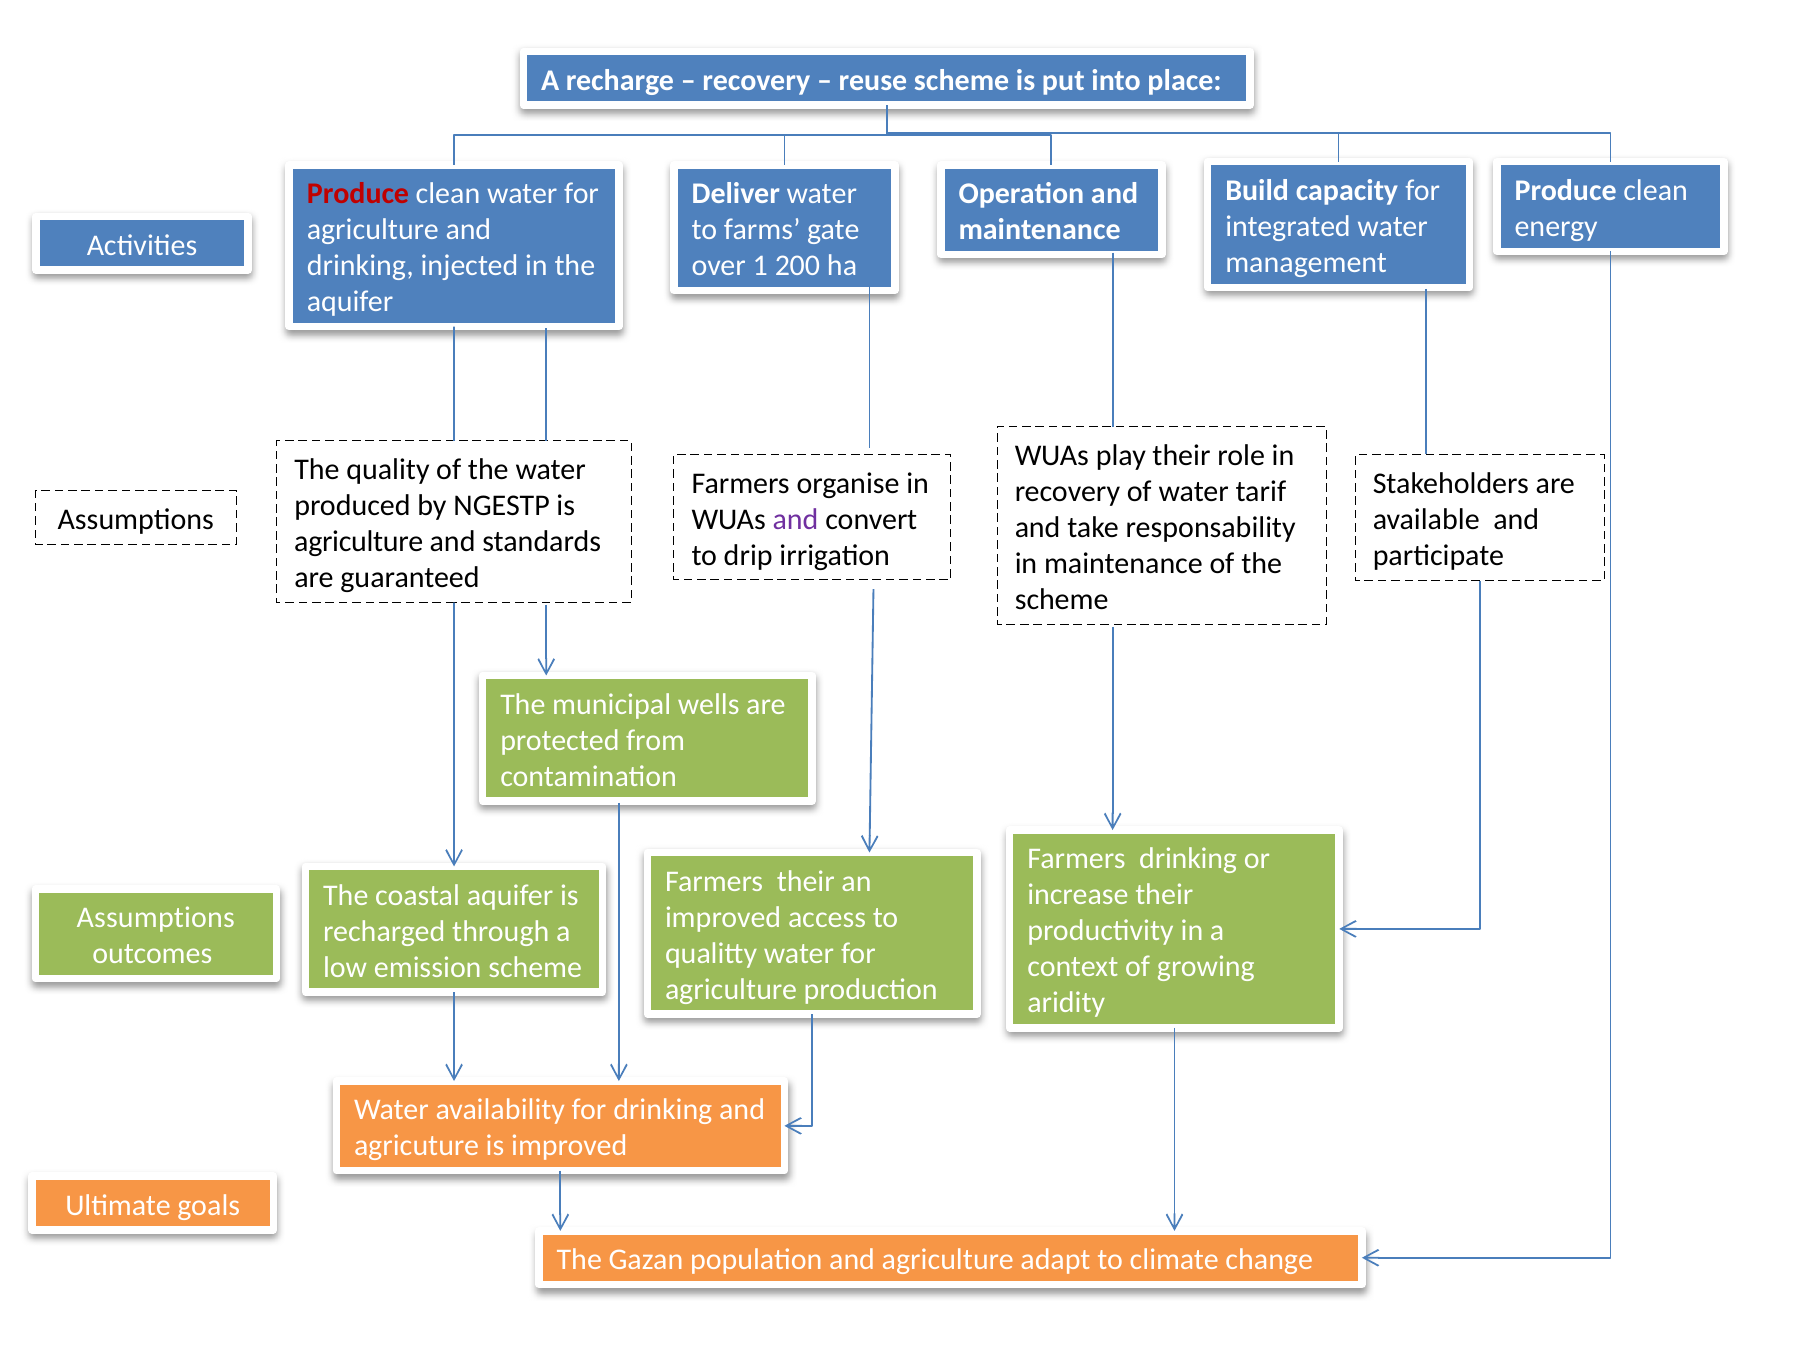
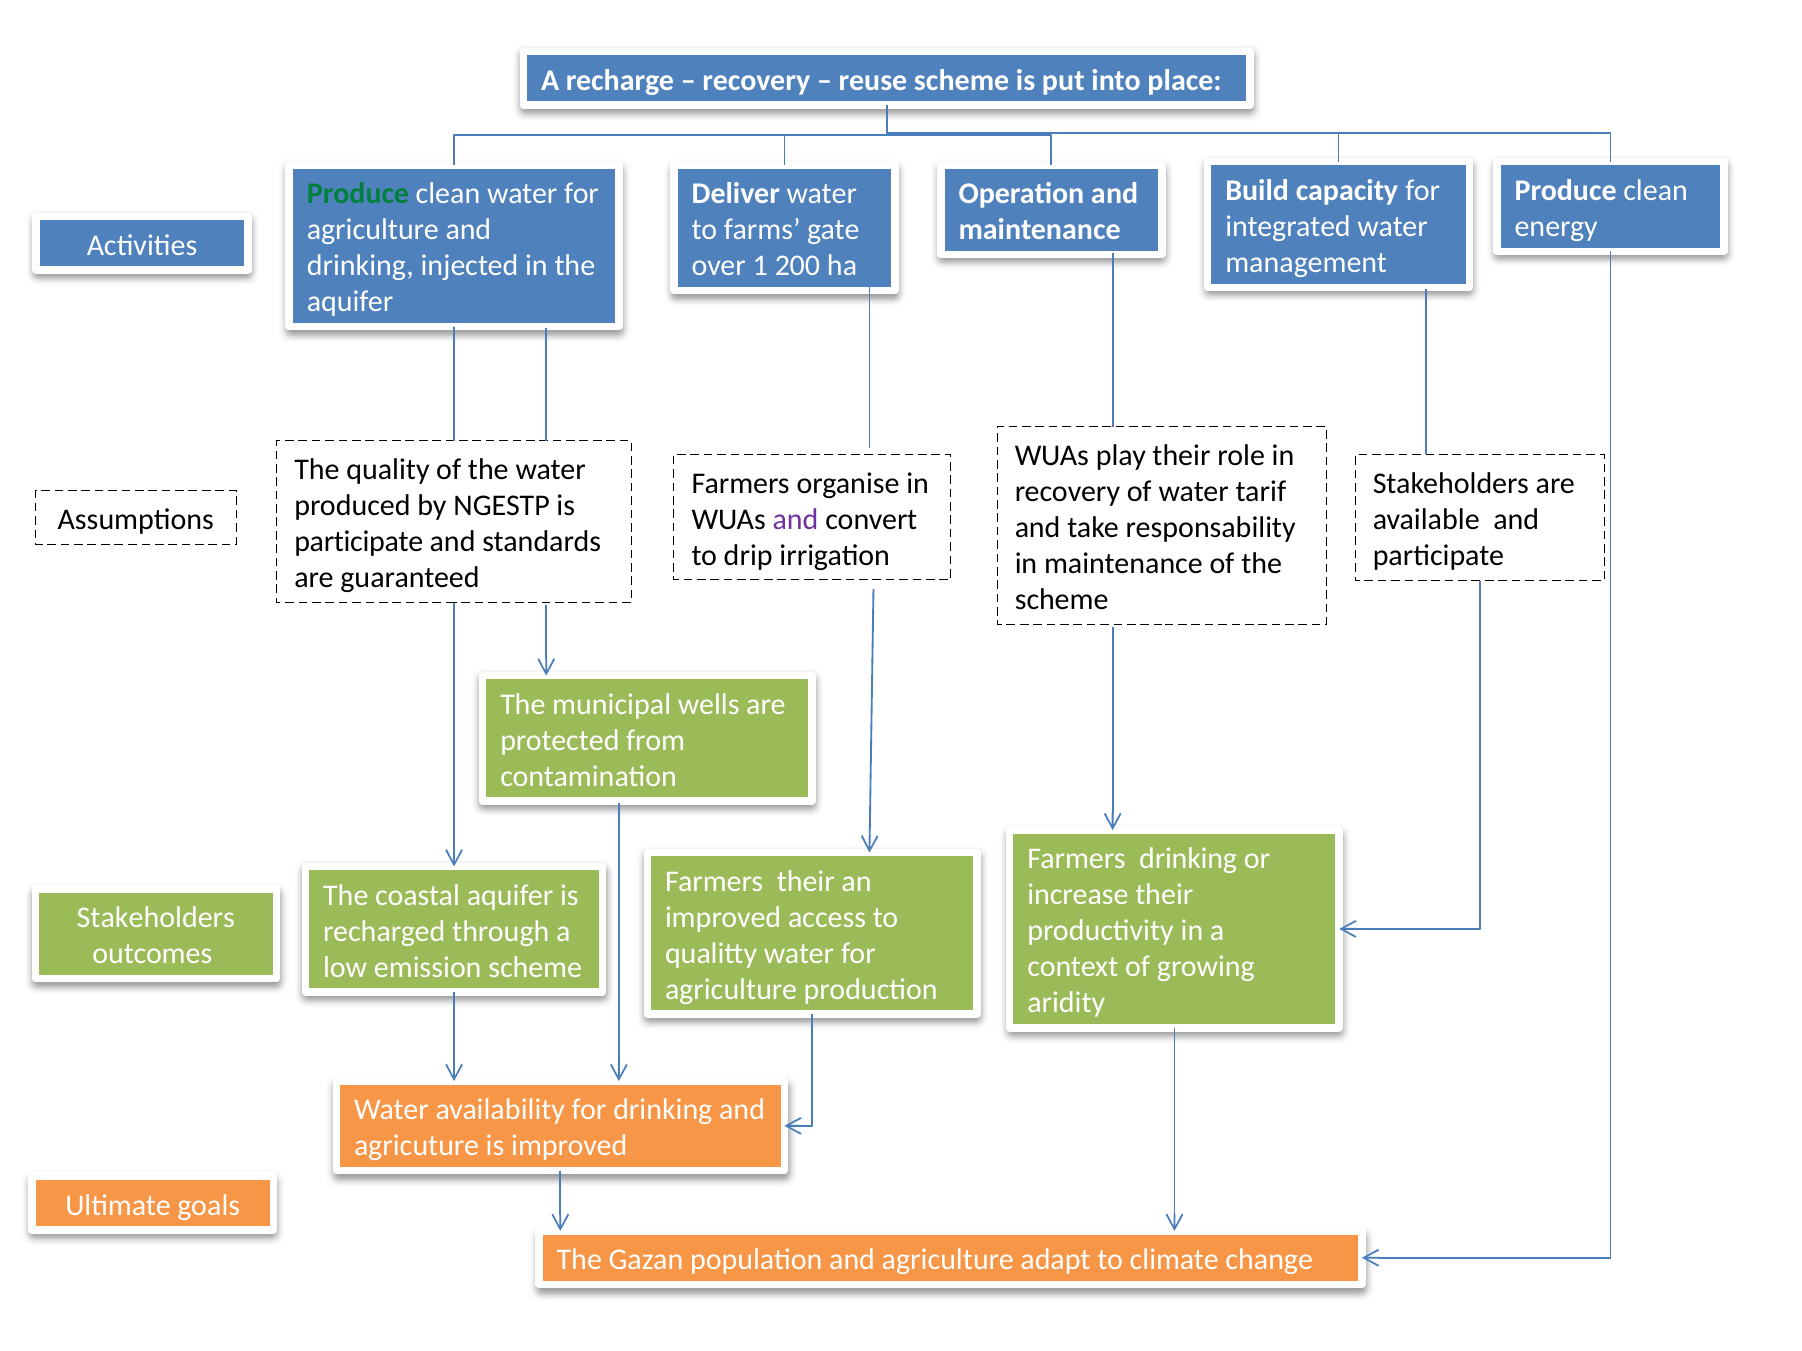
Produce at (358, 194) colour: red -> green
agriculture at (359, 542): agriculture -> participate
Assumptions at (156, 918): Assumptions -> Stakeholders
